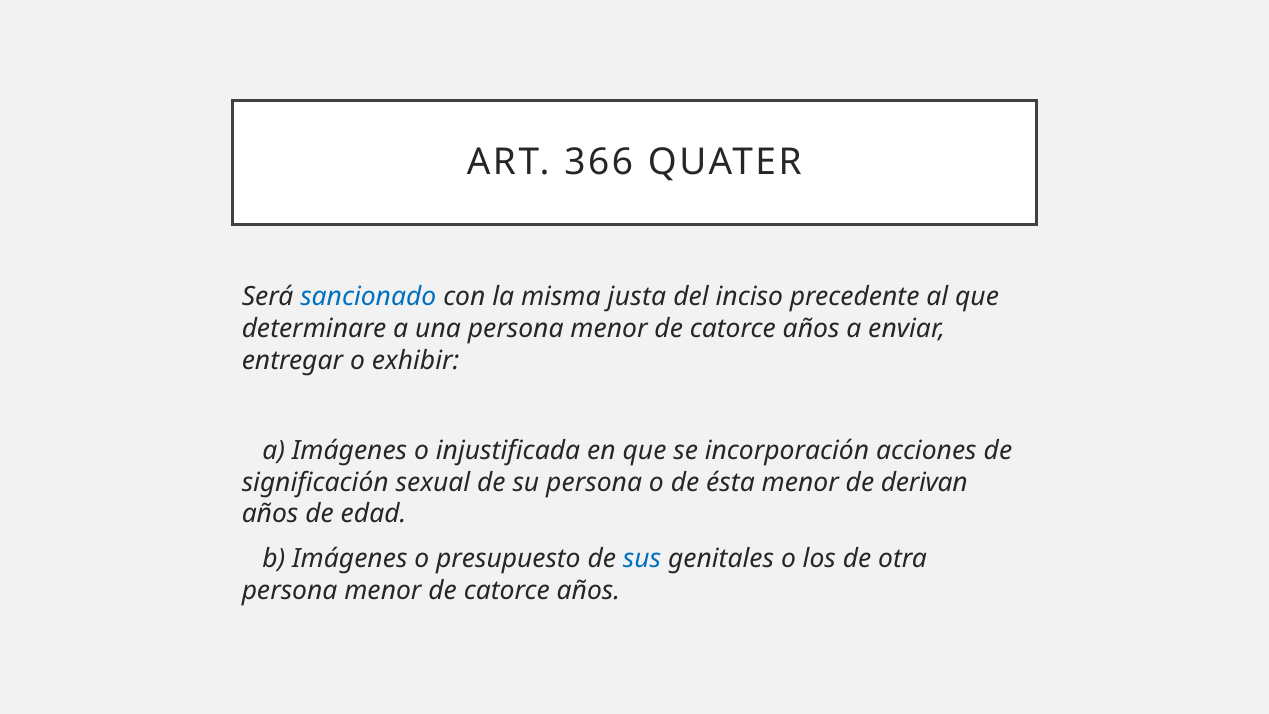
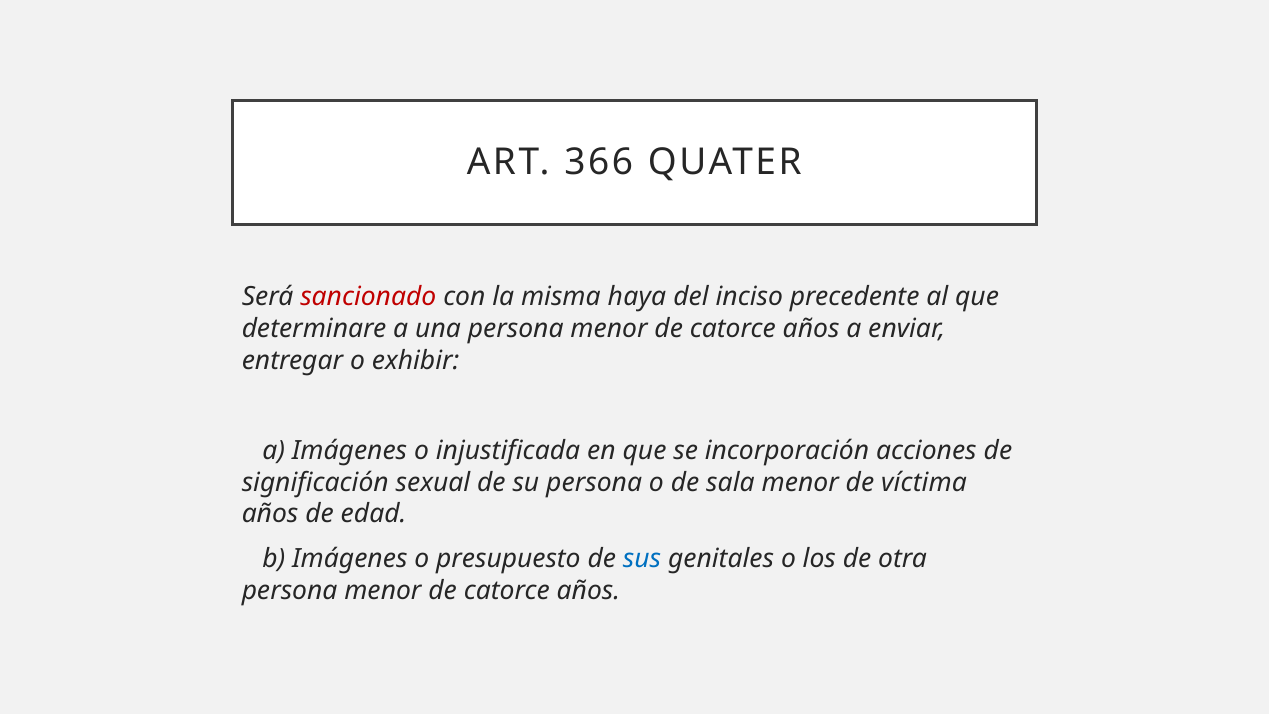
sancionado colour: blue -> red
justa: justa -> haya
ésta: ésta -> sala
derivan: derivan -> víctima
